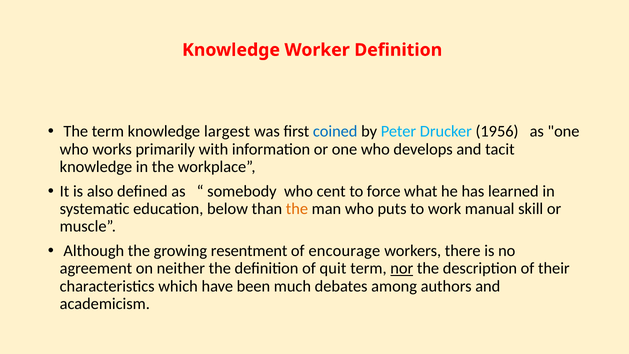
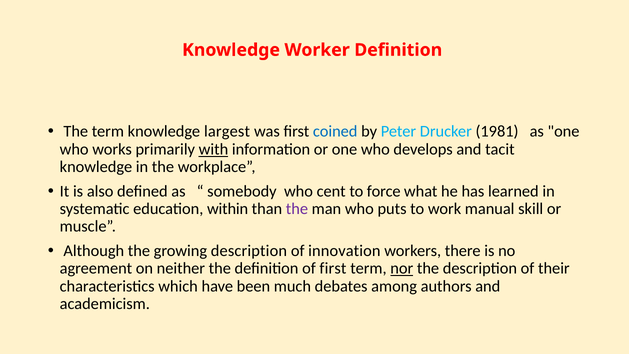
1956: 1956 -> 1981
with underline: none -> present
below: below -> within
the at (297, 209) colour: orange -> purple
growing resentment: resentment -> description
encourage: encourage -> innovation
of quit: quit -> first
